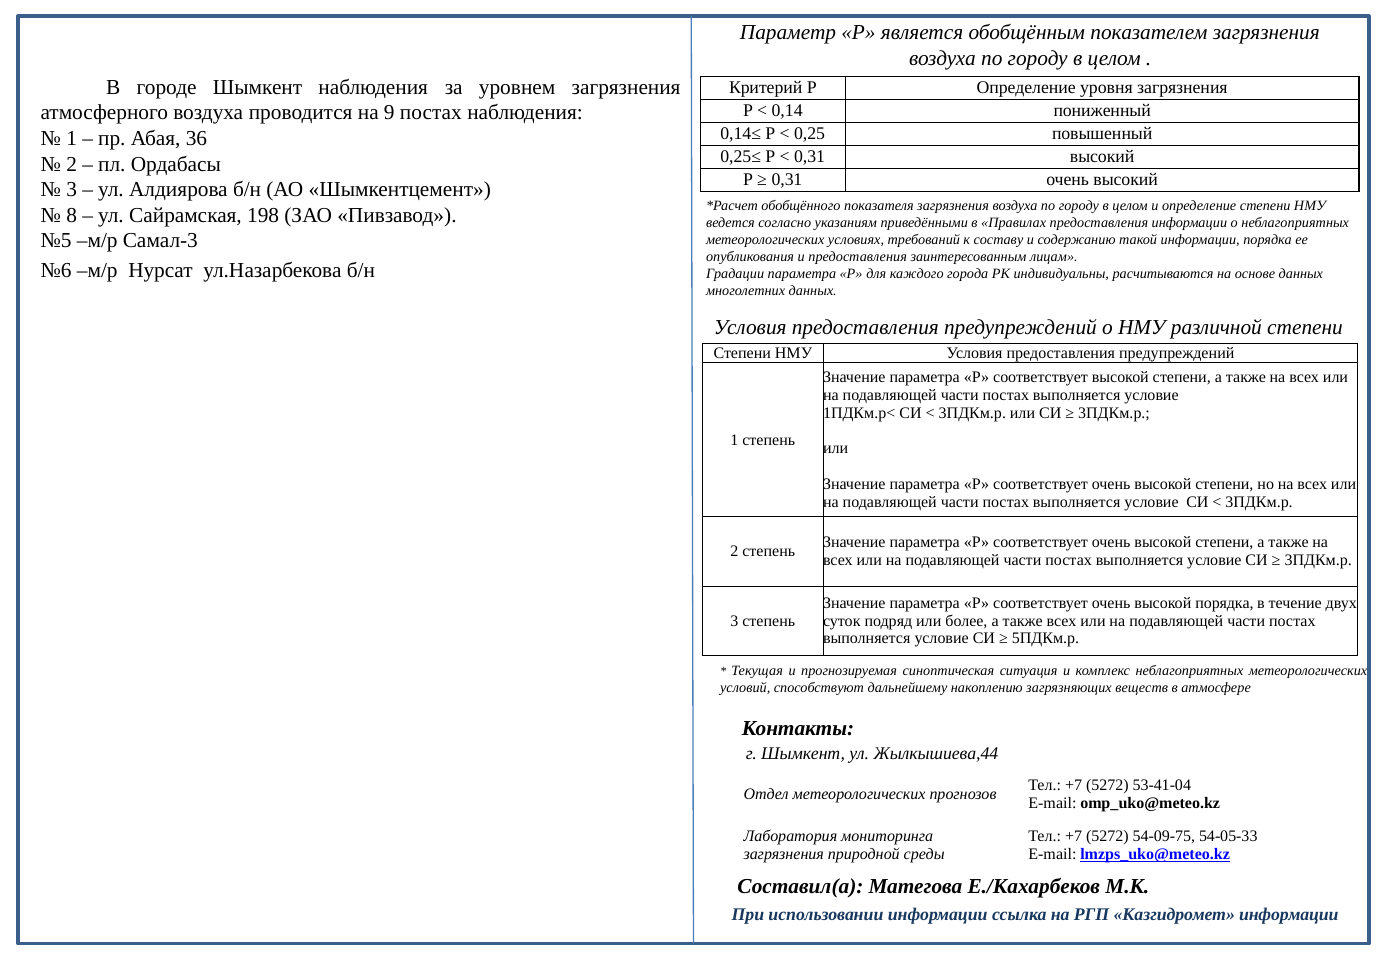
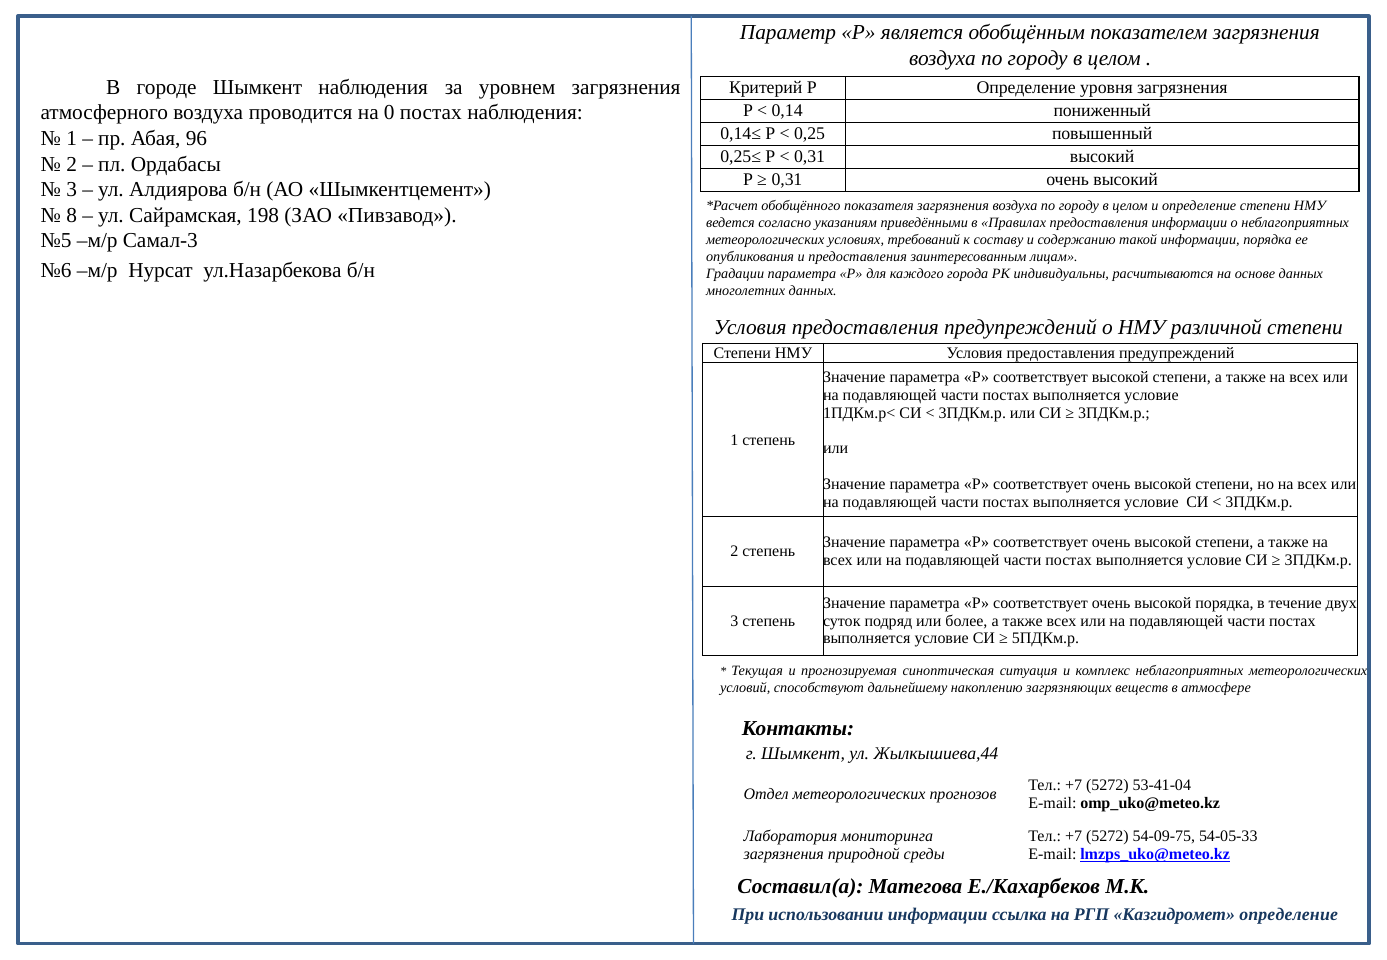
9: 9 -> 0
36: 36 -> 96
Казгидромет информации: информации -> определение
